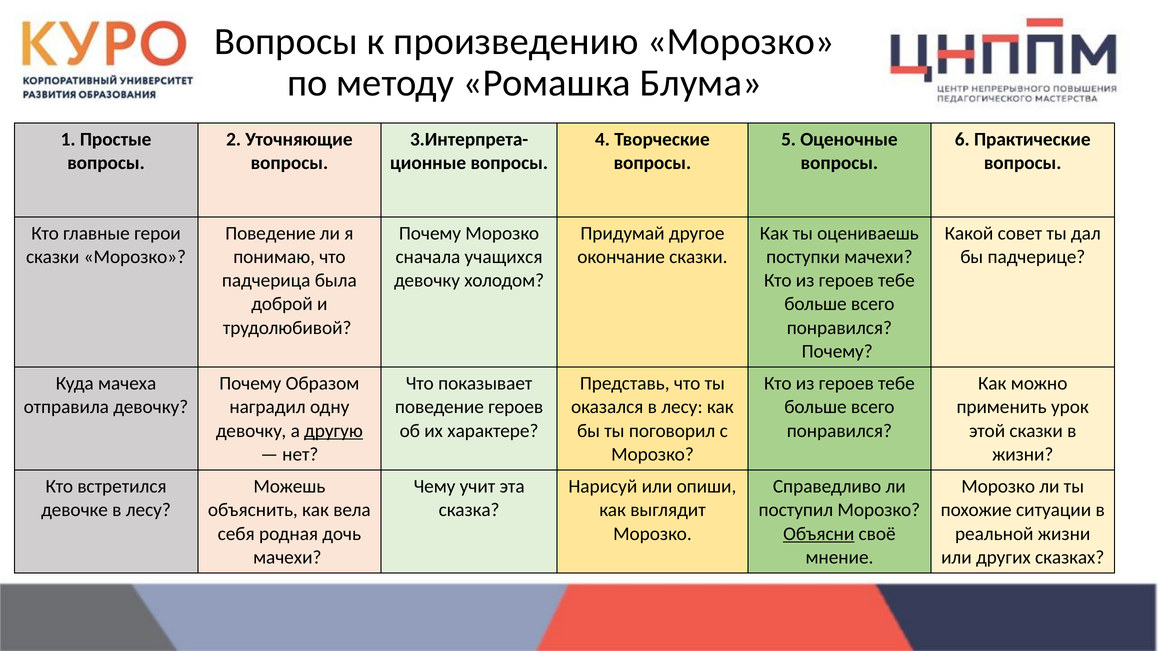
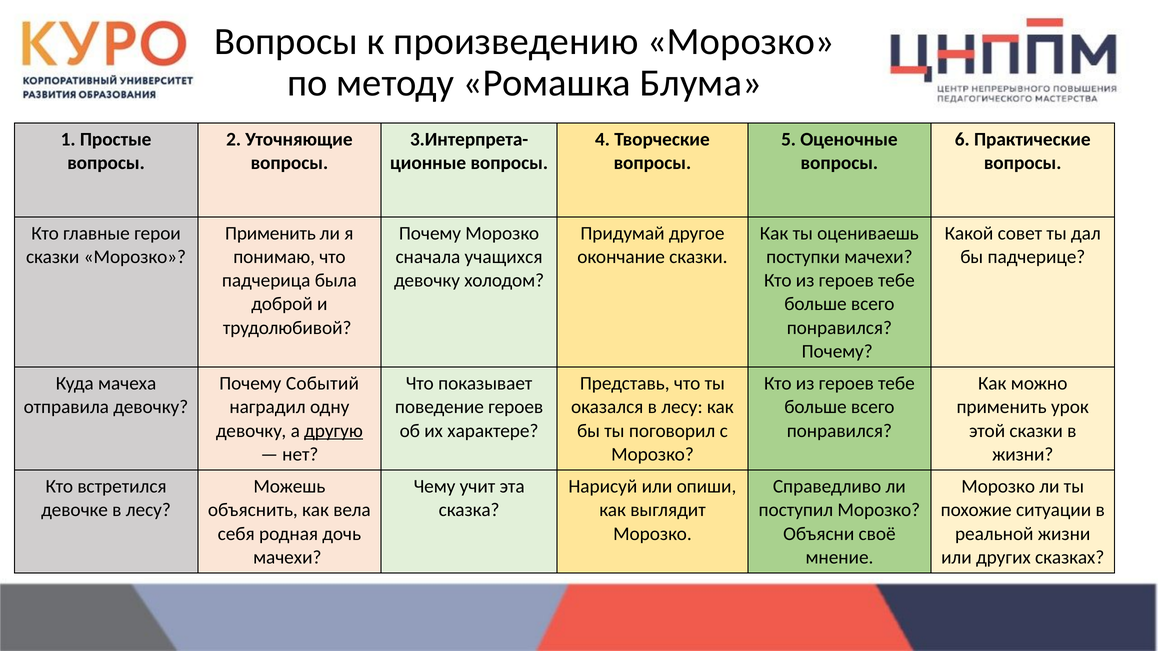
Поведение at (270, 233): Поведение -> Применить
Образом: Образом -> Событий
Объясни underline: present -> none
